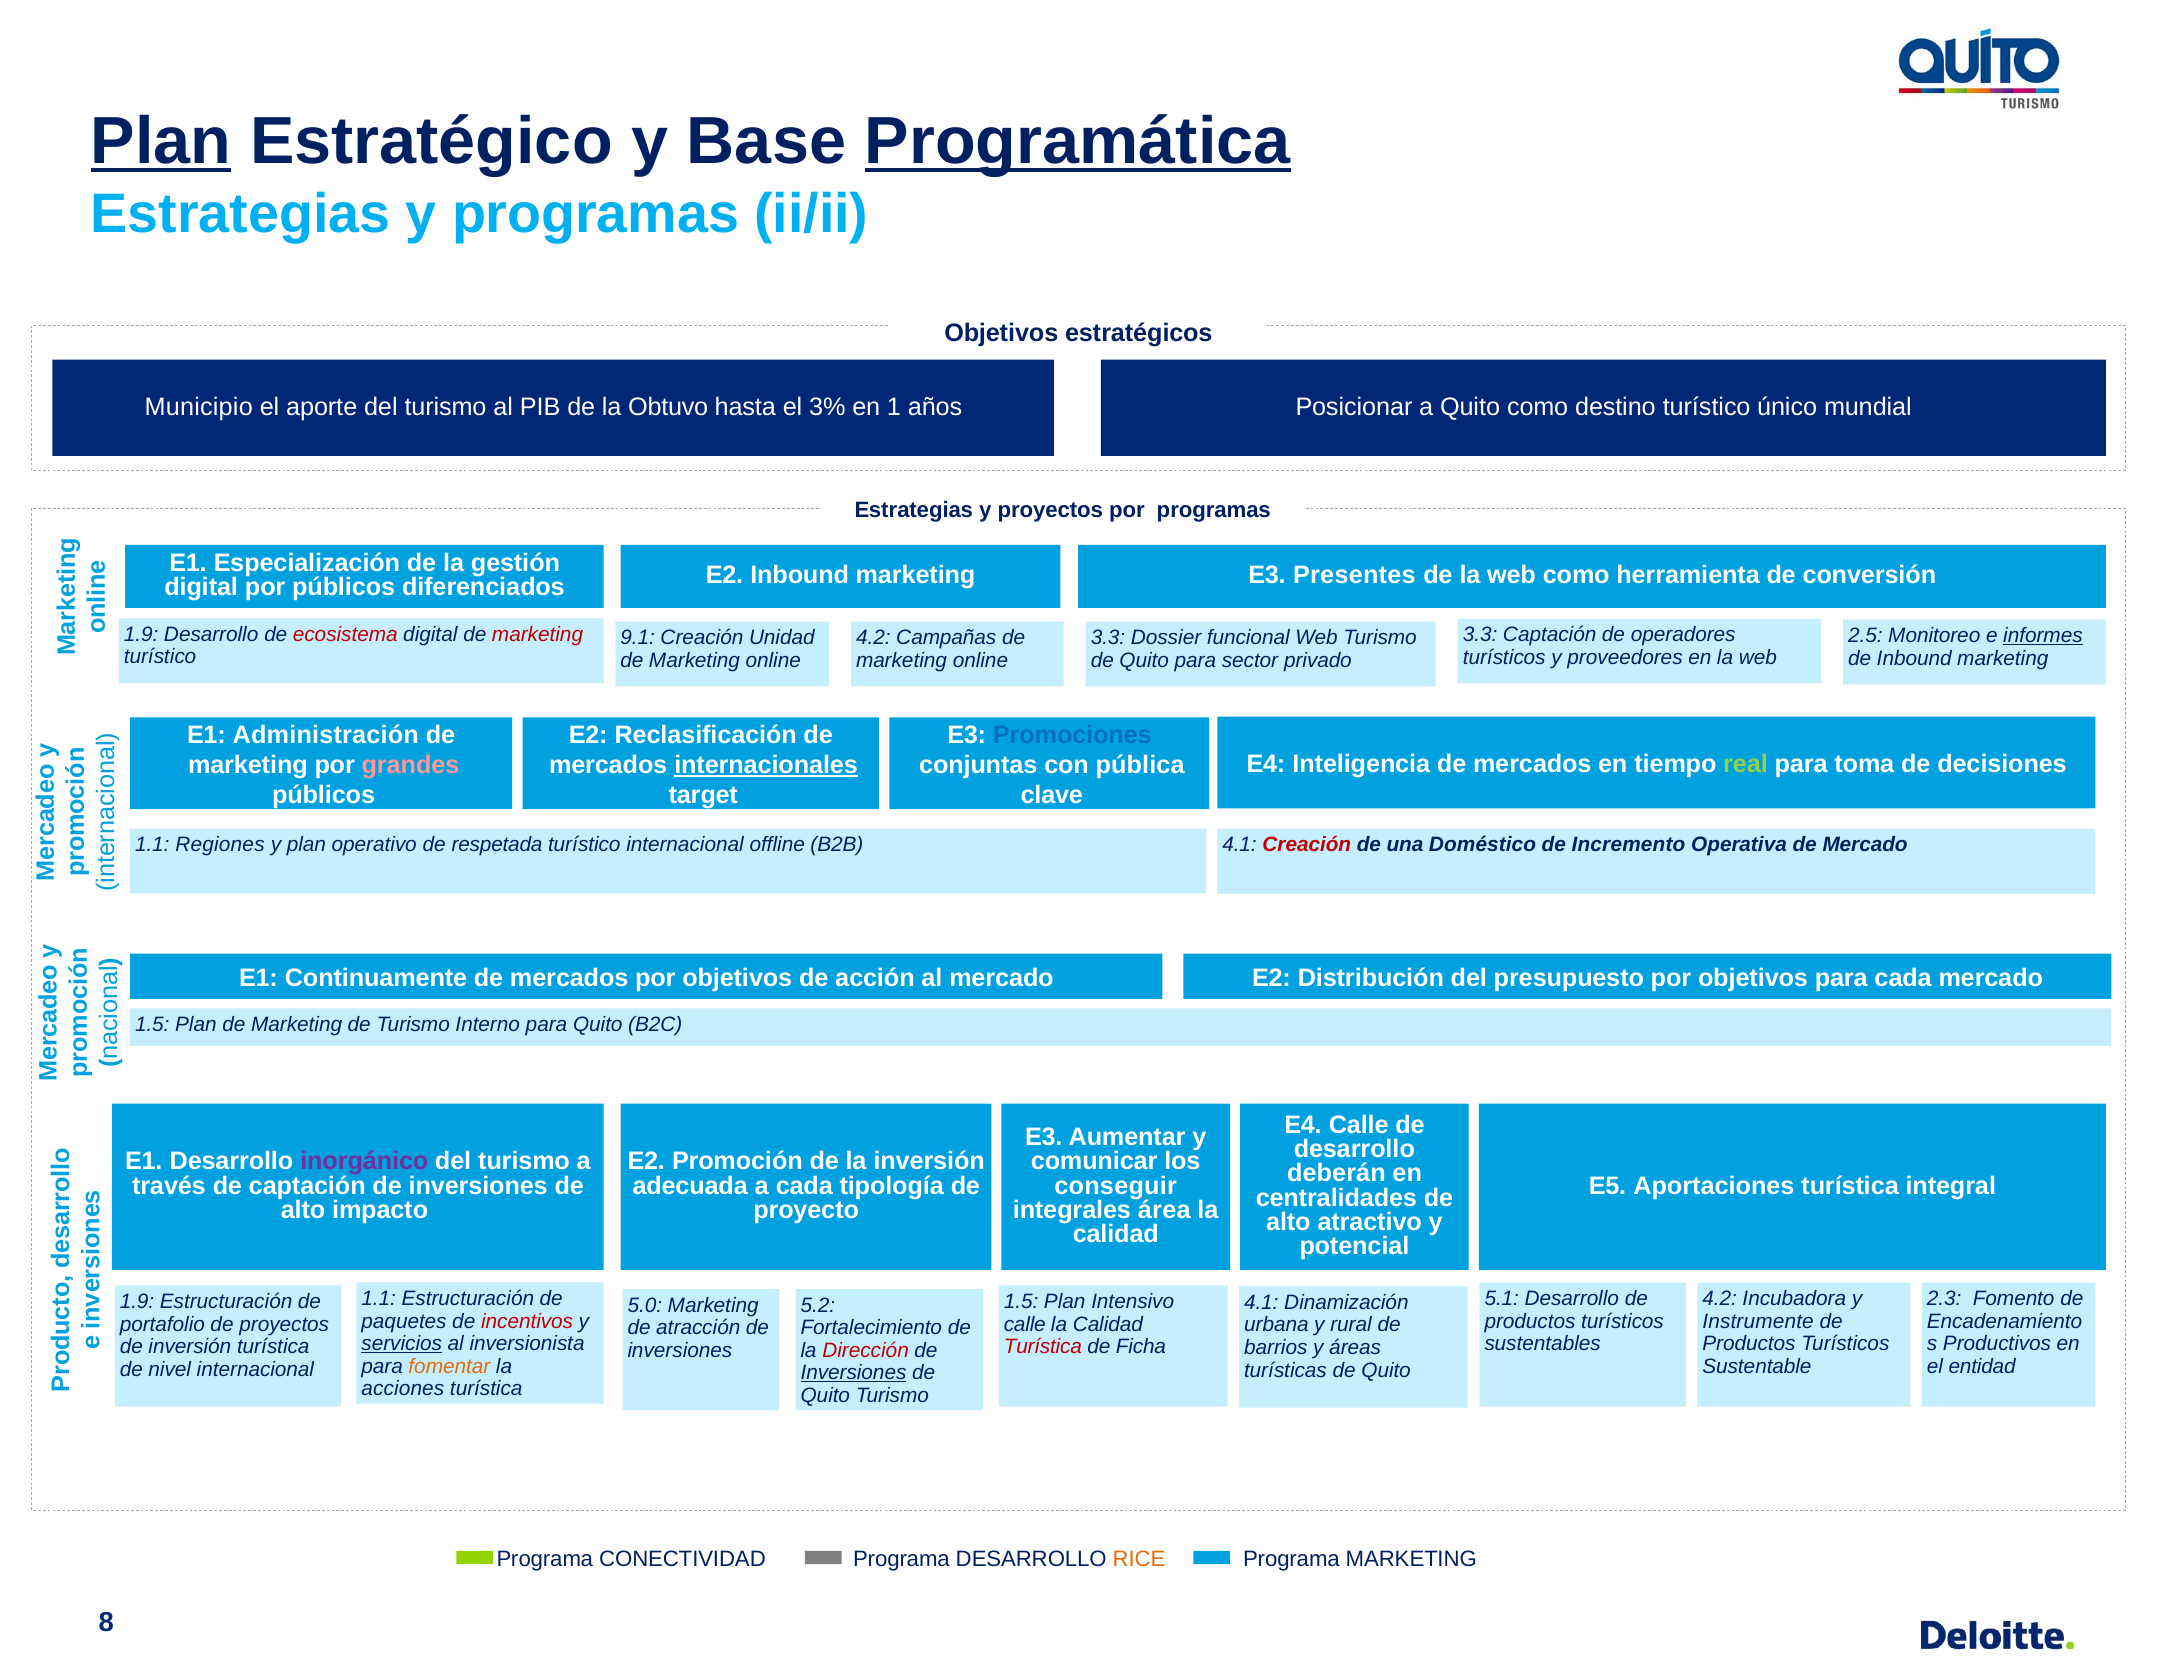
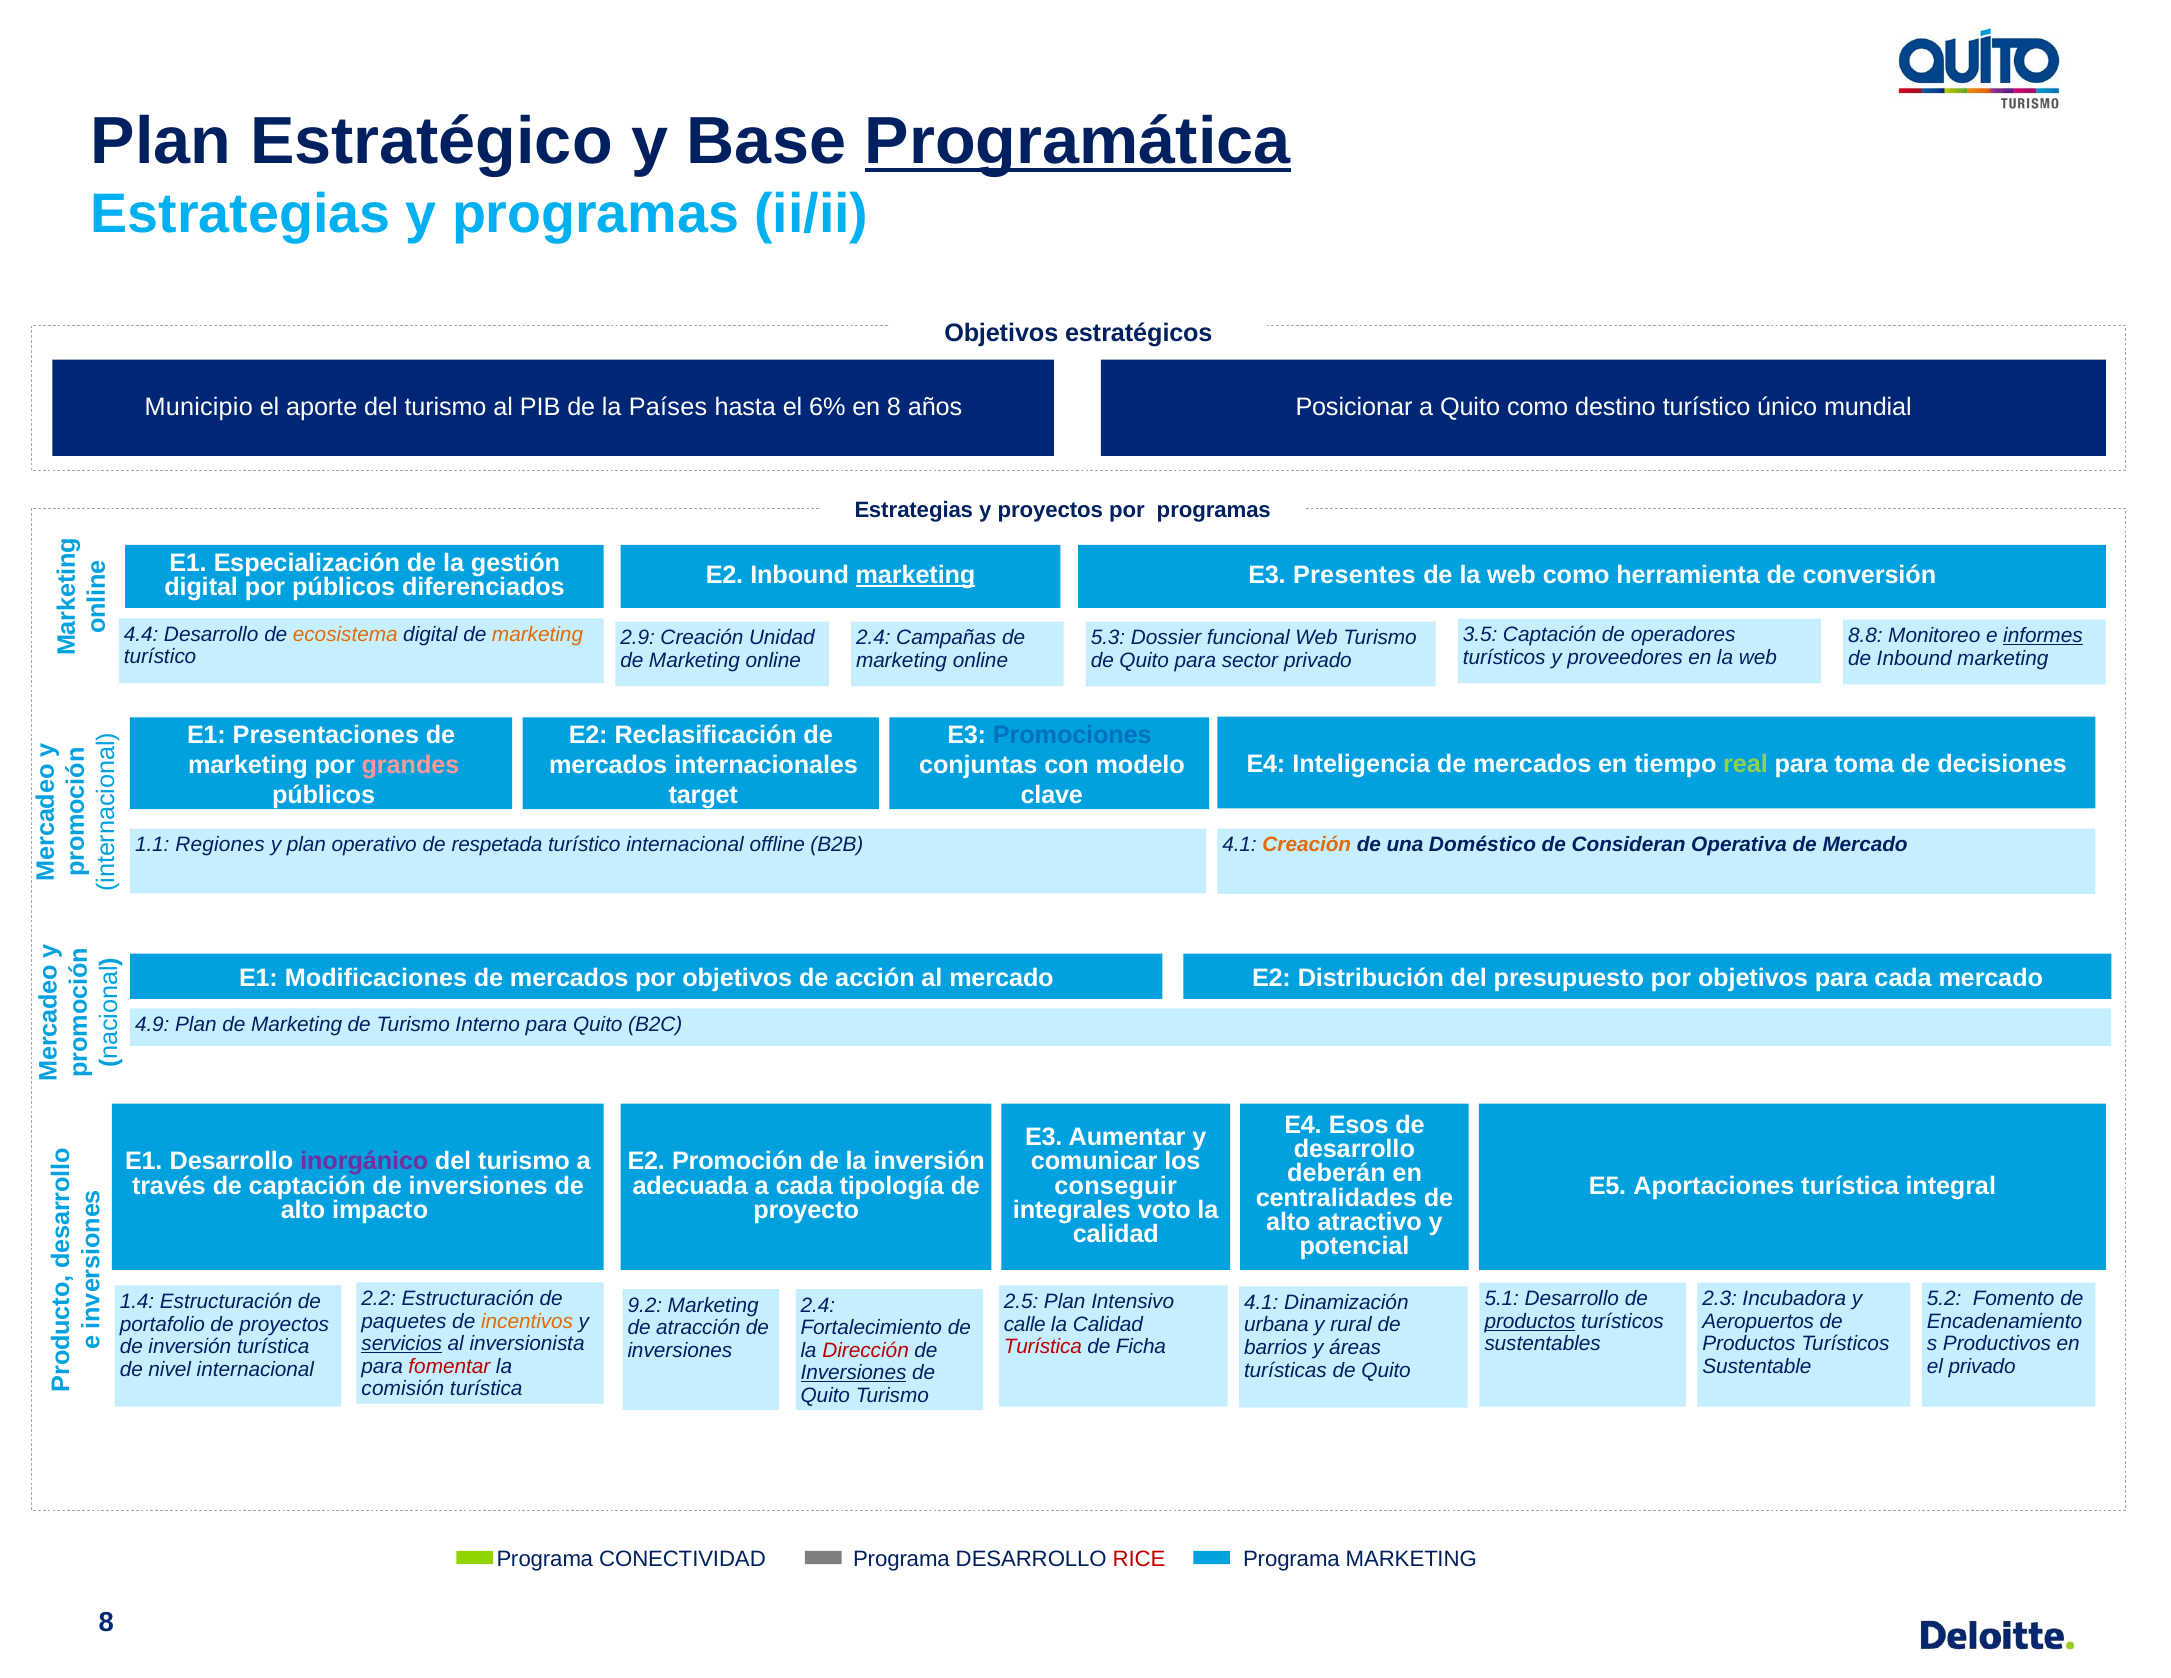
Plan at (161, 142) underline: present -> none
Obtuvo: Obtuvo -> Países
3%: 3% -> 6%
en 1: 1 -> 8
marketing at (915, 575) underline: none -> present
1.9 at (141, 634): 1.9 -> 4.4
ecosistema colour: red -> orange
marketing at (538, 634) colour: red -> orange
3.3 at (1480, 635): 3.3 -> 3.5
2.5: 2.5 -> 8.8
9.1: 9.1 -> 2.9
4.2 at (873, 638): 4.2 -> 2.4
3.3 at (1108, 638): 3.3 -> 5.3
Administración: Administración -> Presentaciones
internacionales underline: present -> none
pública: pública -> modelo
Creación at (1307, 845) colour: red -> orange
Incremento: Incremento -> Consideran
Continuamente: Continuamente -> Modificaciones
1.5 at (152, 1024): 1.5 -> 4.9
E4 Calle: Calle -> Esos
área: área -> voto
1.1 at (379, 1298): 1.1 -> 2.2
4.2 at (1720, 1299): 4.2 -> 2.3
2.3: 2.3 -> 5.2
1.9 at (137, 1301): 1.9 -> 1.4
1.5 at (1021, 1301): 1.5 -> 2.5
5.0: 5.0 -> 9.2
5.2 at (818, 1305): 5.2 -> 2.4
incentivos colour: red -> orange
productos at (1530, 1321) underline: none -> present
Instrumente: Instrumente -> Aeropuertos
fomentar colour: orange -> red
el entidad: entidad -> privado
acciones: acciones -> comisión
RICE colour: orange -> red
